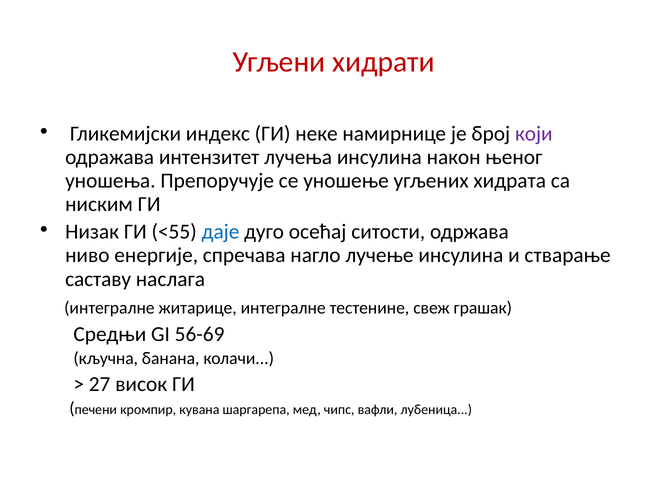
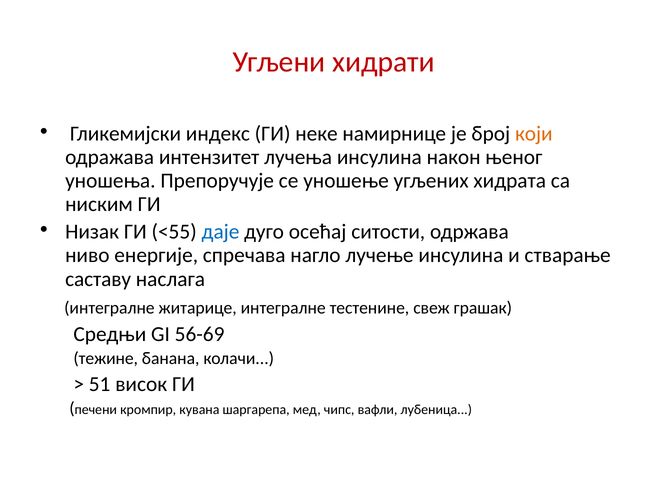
који colour: purple -> orange
кључна: кључна -> тежине
27: 27 -> 51
